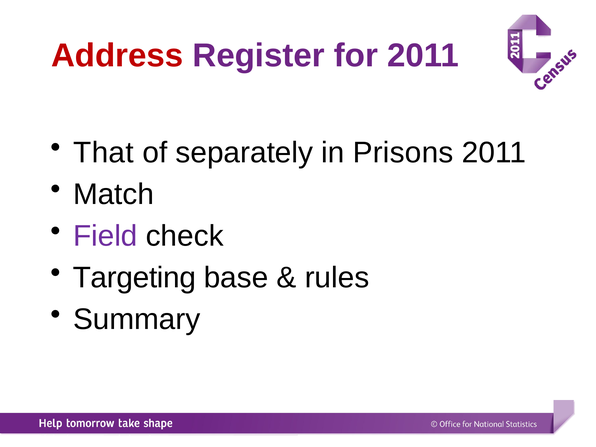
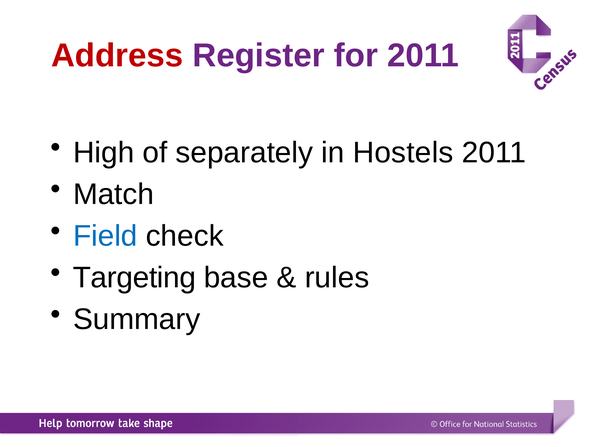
That: That -> High
Prisons: Prisons -> Hostels
Field colour: purple -> blue
